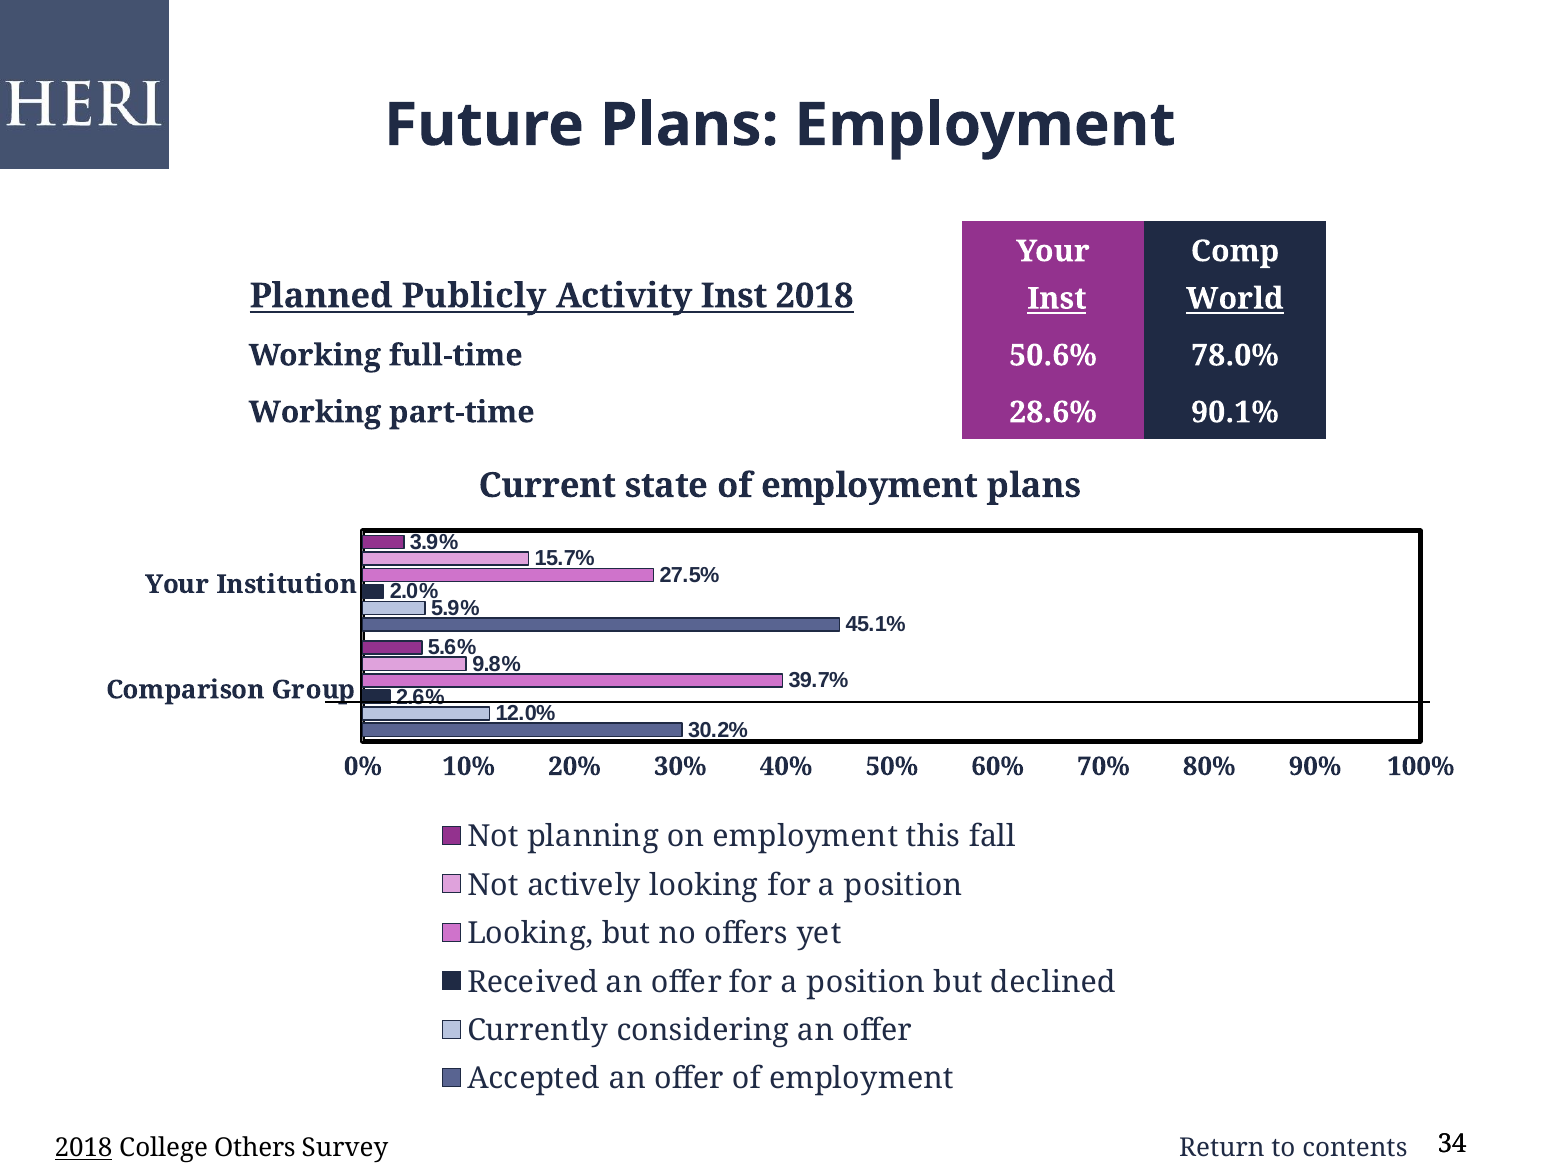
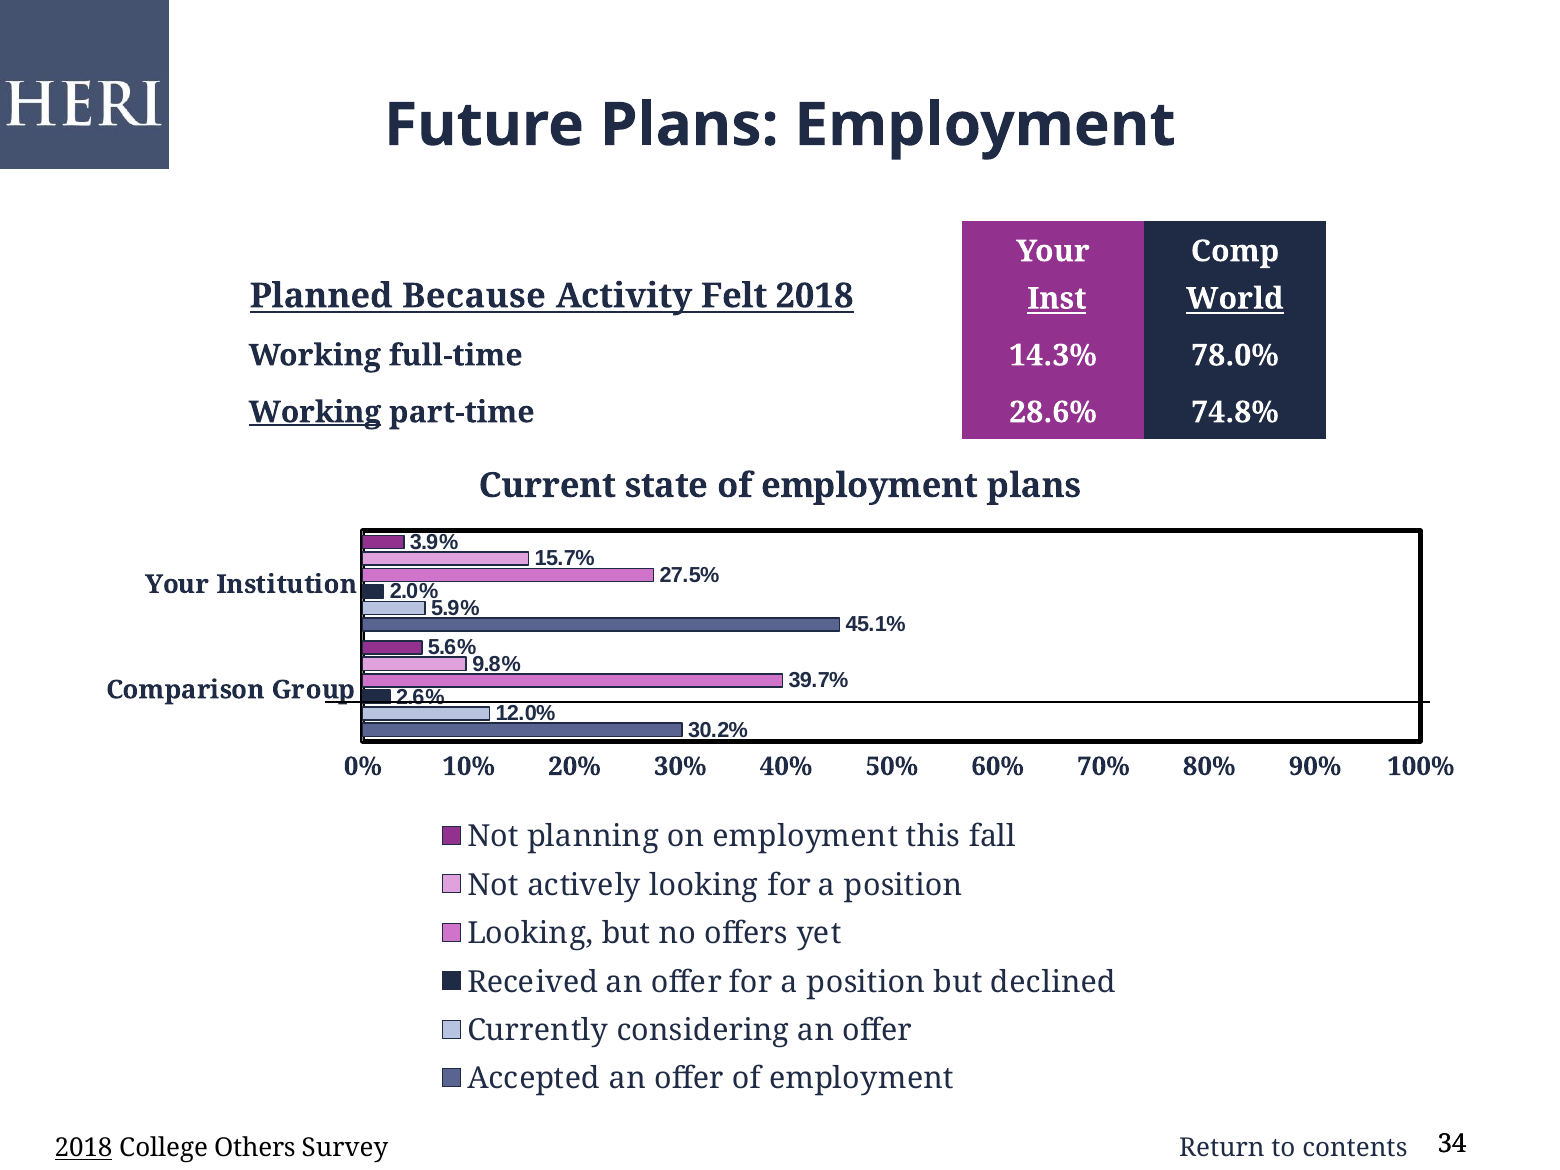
Publicly: Publicly -> Because
Activity Inst: Inst -> Felt
50.6%: 50.6% -> 14.3%
Working at (315, 412) underline: none -> present
90.1%: 90.1% -> 74.8%
